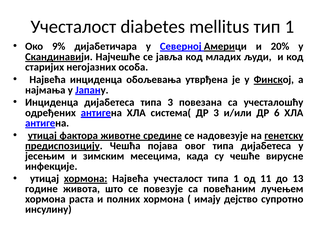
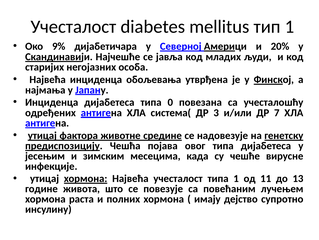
типа 3: 3 -> 0
6: 6 -> 7
